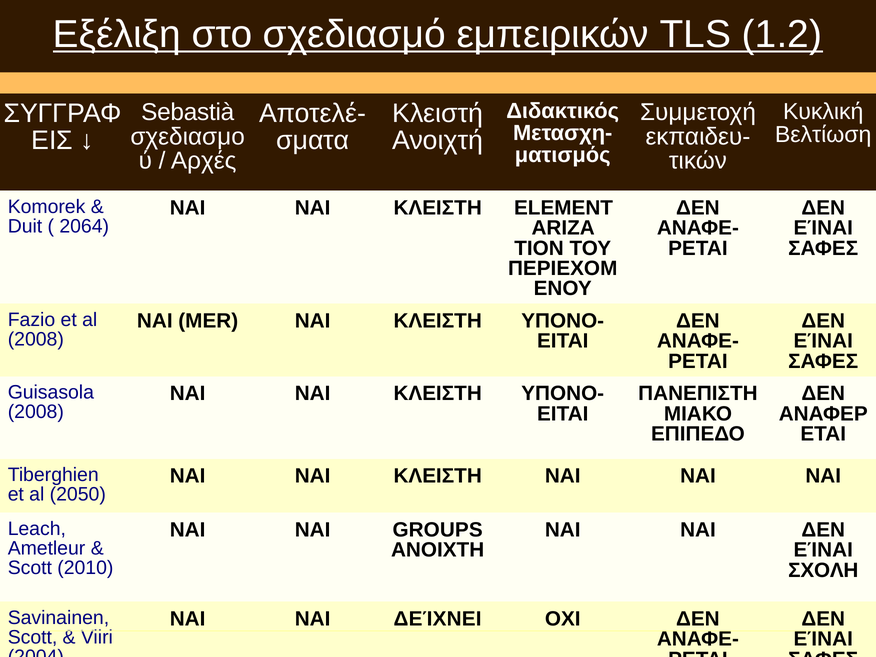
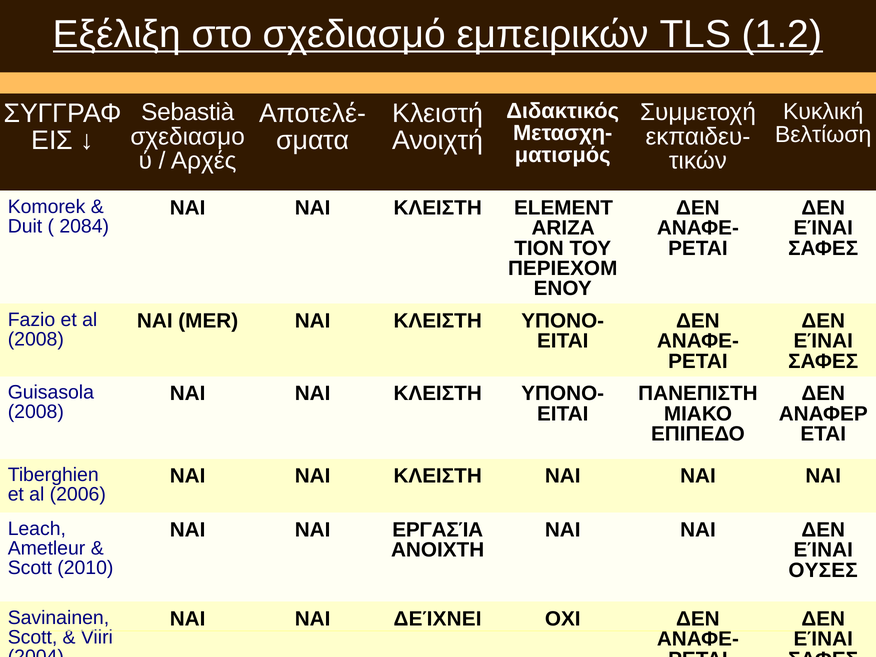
2064: 2064 -> 2084
2050: 2050 -> 2006
GROUPS: GROUPS -> ΕΡΓΑΣΊΑ
ΣΧΟΛΗ: ΣΧΟΛΗ -> ΟΥΣΕΣ
